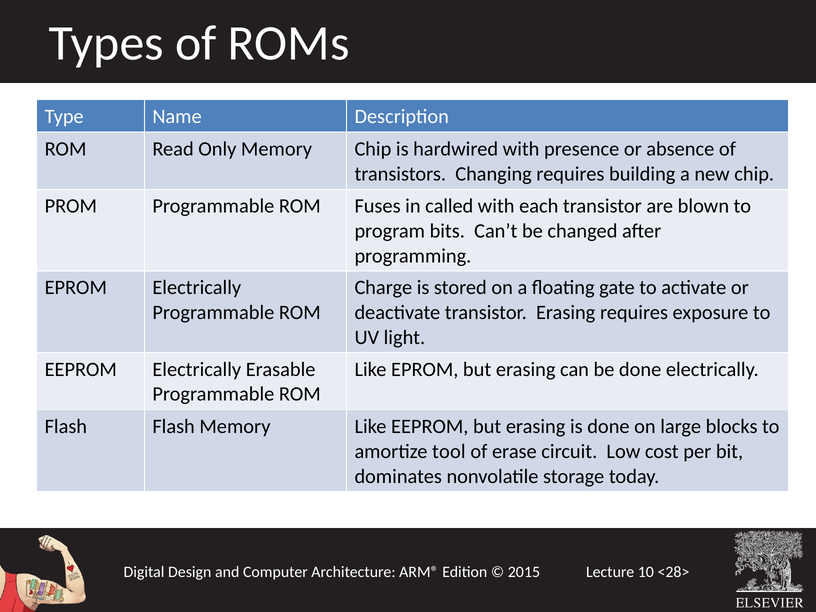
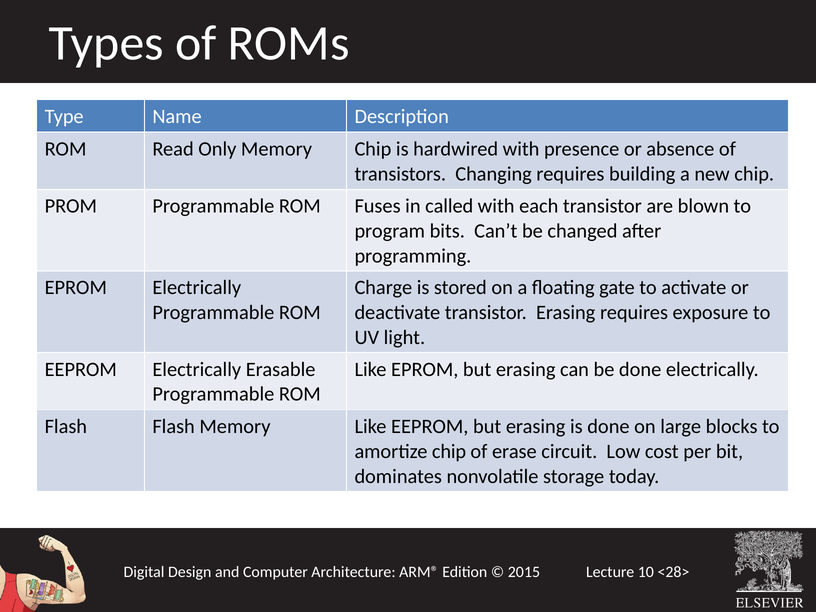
amortize tool: tool -> chip
